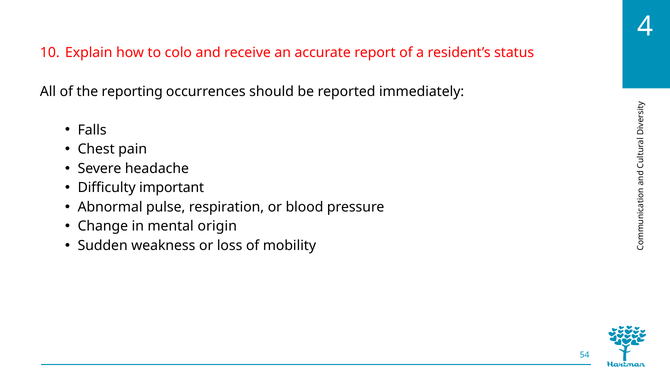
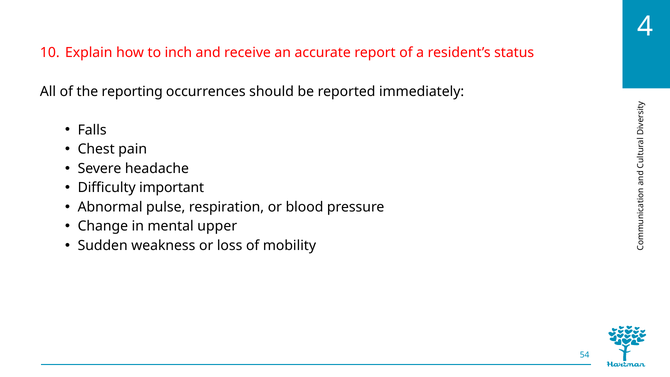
colo: colo -> inch
origin: origin -> upper
